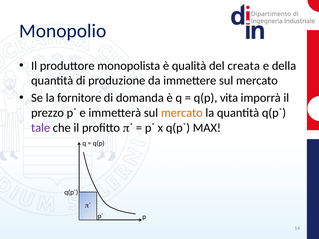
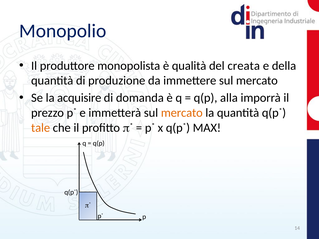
fornitore: fornitore -> acquisire
vita: vita -> alla
tale colour: purple -> orange
